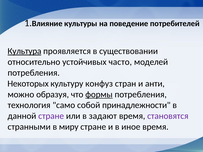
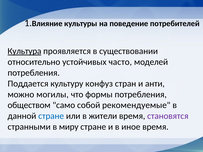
Некоторых: Некоторых -> Поддается
образуя: образуя -> могилы
формы underline: present -> none
технология: технология -> обществом
принадлежности: принадлежности -> рекомендуемые
стране at (51, 116) colour: purple -> blue
задают: задают -> жители
